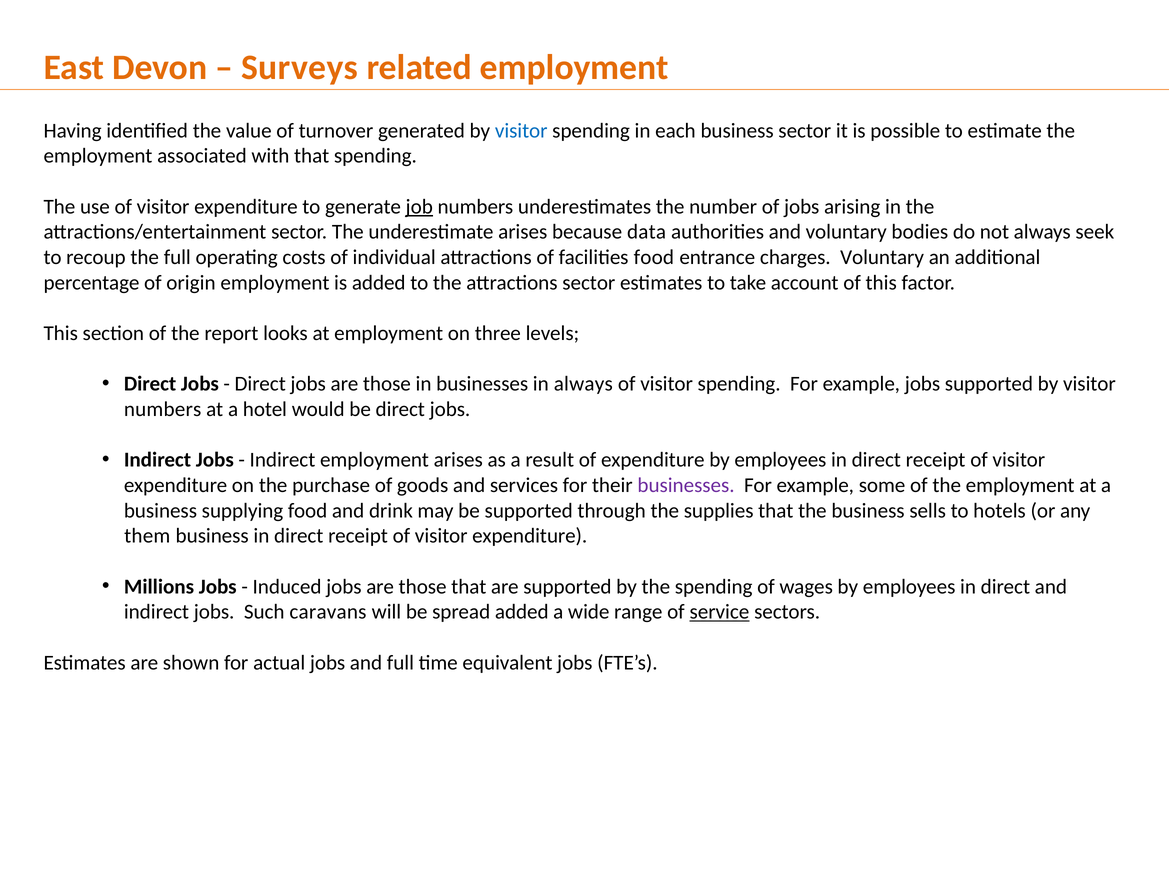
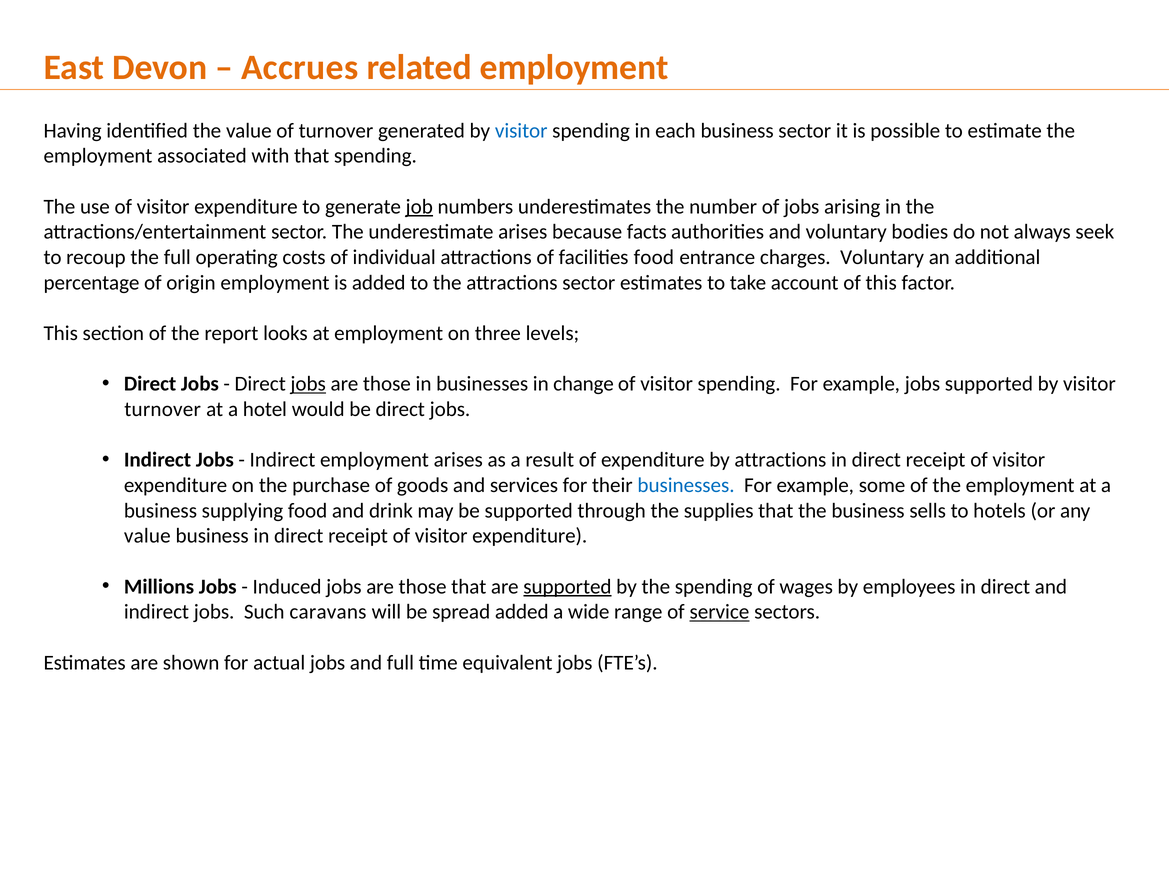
Surveys: Surveys -> Accrues
data: data -> facts
jobs at (308, 384) underline: none -> present
in always: always -> change
numbers at (163, 410): numbers -> turnover
expenditure by employees: employees -> attractions
businesses at (686, 486) colour: purple -> blue
them at (147, 536): them -> value
supported at (567, 587) underline: none -> present
